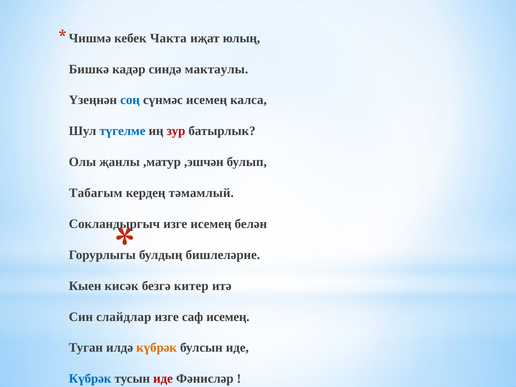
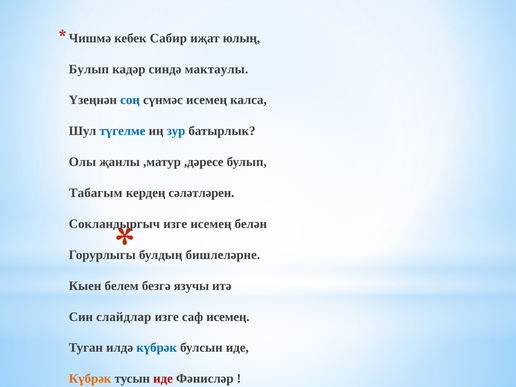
Чакта: Чакта -> Сабир
Бишкә at (89, 69): Бишкә -> Булып
зур colour: red -> blue
,эшчән: ,эшчән -> ,дәресе
тәмамлый: тәмамлый -> сәләтләрен
кисәк: кисәк -> белем
китер: китер -> язучы
күбрәк at (157, 348) colour: orange -> blue
Күбрәк at (90, 379) colour: blue -> orange
